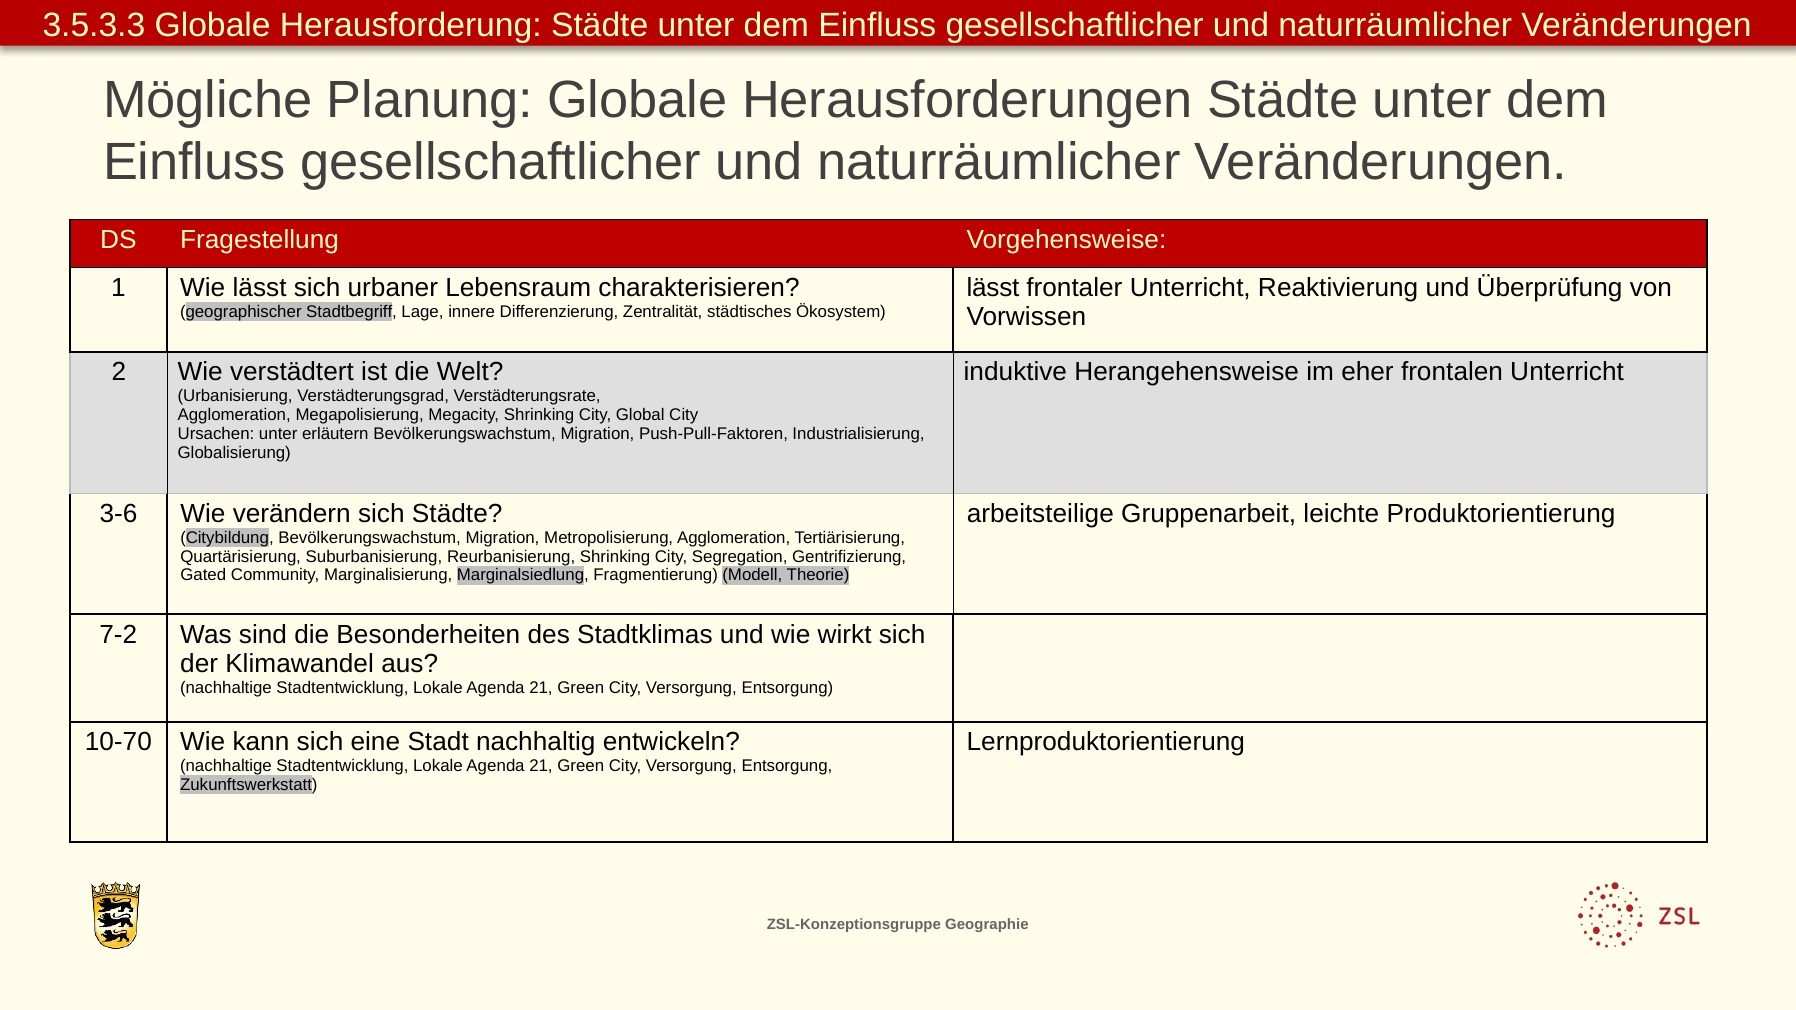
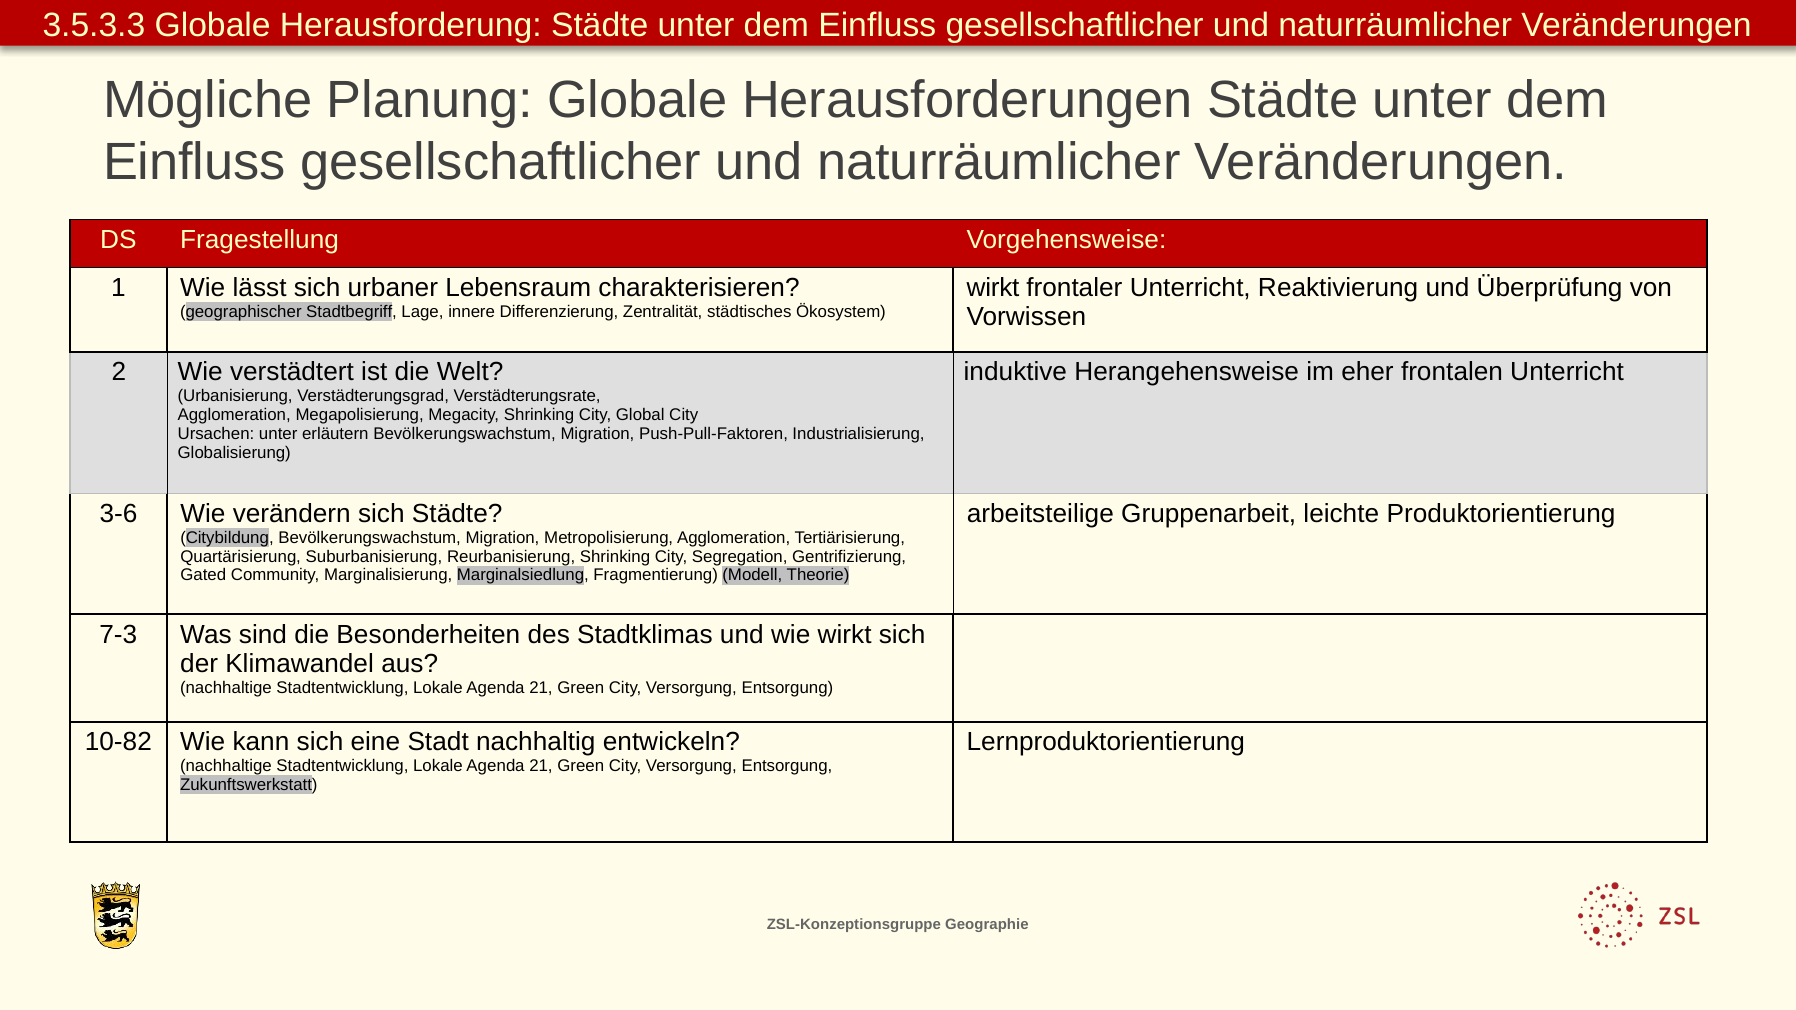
lässt at (993, 288): lässt -> wirkt
7-2: 7-2 -> 7-3
10-70: 10-70 -> 10-82
